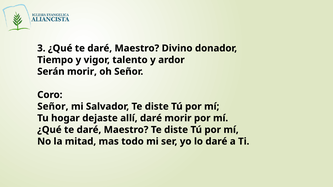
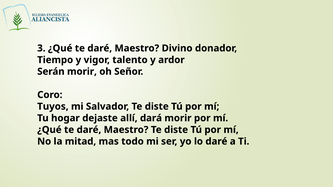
Señor at (53, 107): Señor -> Tuyos
allí daré: daré -> dará
